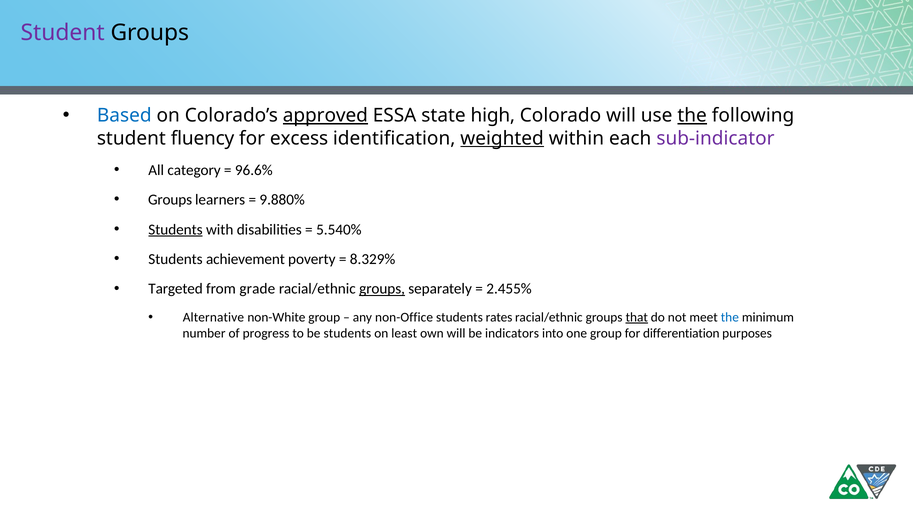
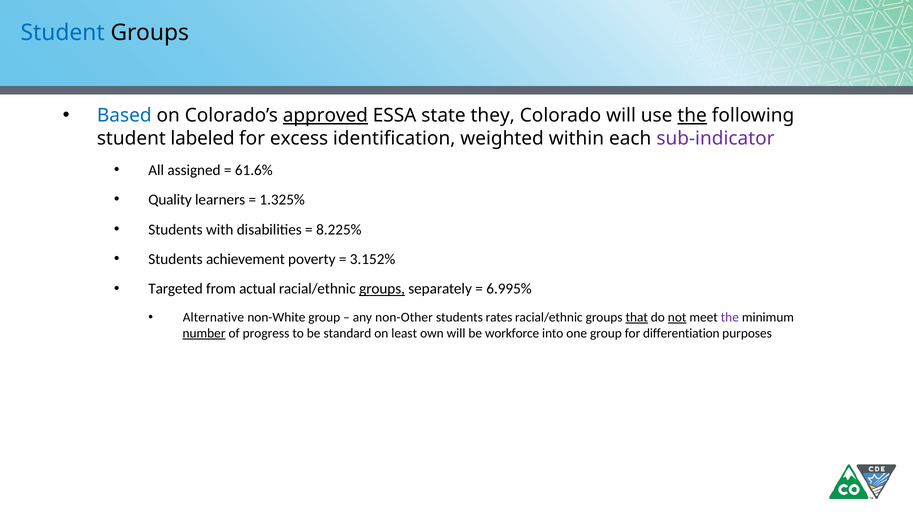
Student at (63, 33) colour: purple -> blue
high: high -> they
fluency: fluency -> labeled
weighted underline: present -> none
category: category -> assigned
96.6%: 96.6% -> 61.6%
Groups at (170, 200): Groups -> Quality
9.880%: 9.880% -> 1.325%
Students at (176, 229) underline: present -> none
5.540%: 5.540% -> 8.225%
8.329%: 8.329% -> 3.152%
grade: grade -> actual
2.455%: 2.455% -> 6.995%
non-Office: non-Office -> non-Other
not underline: none -> present
the at (730, 317) colour: blue -> purple
number underline: none -> present
be students: students -> standard
indicators: indicators -> workforce
